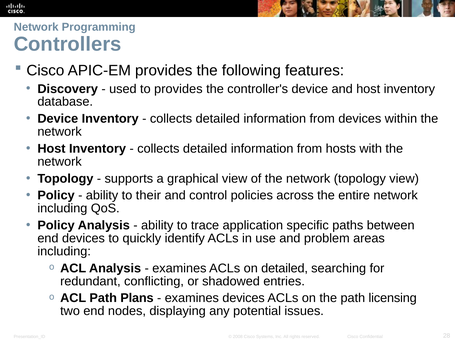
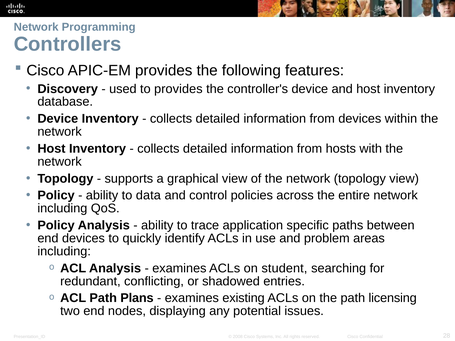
their: their -> data
on detailed: detailed -> student
examines devices: devices -> existing
